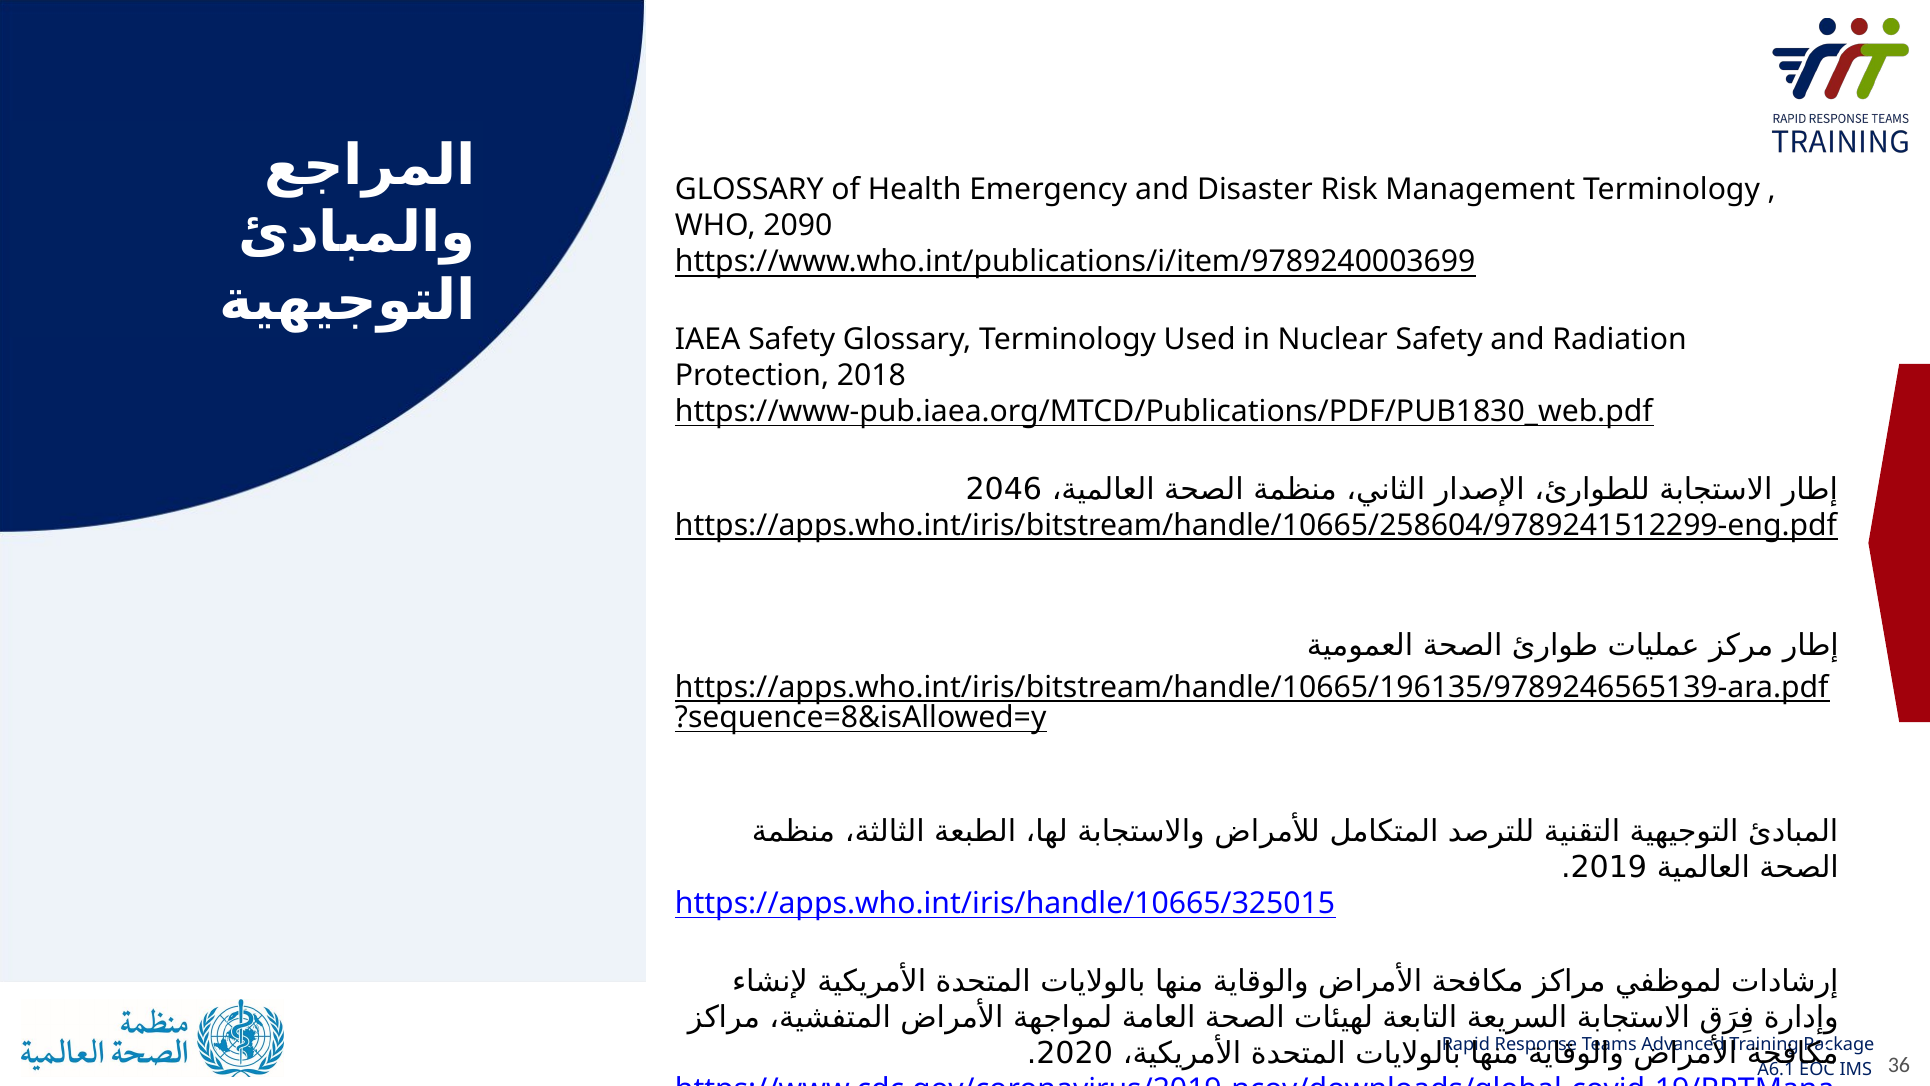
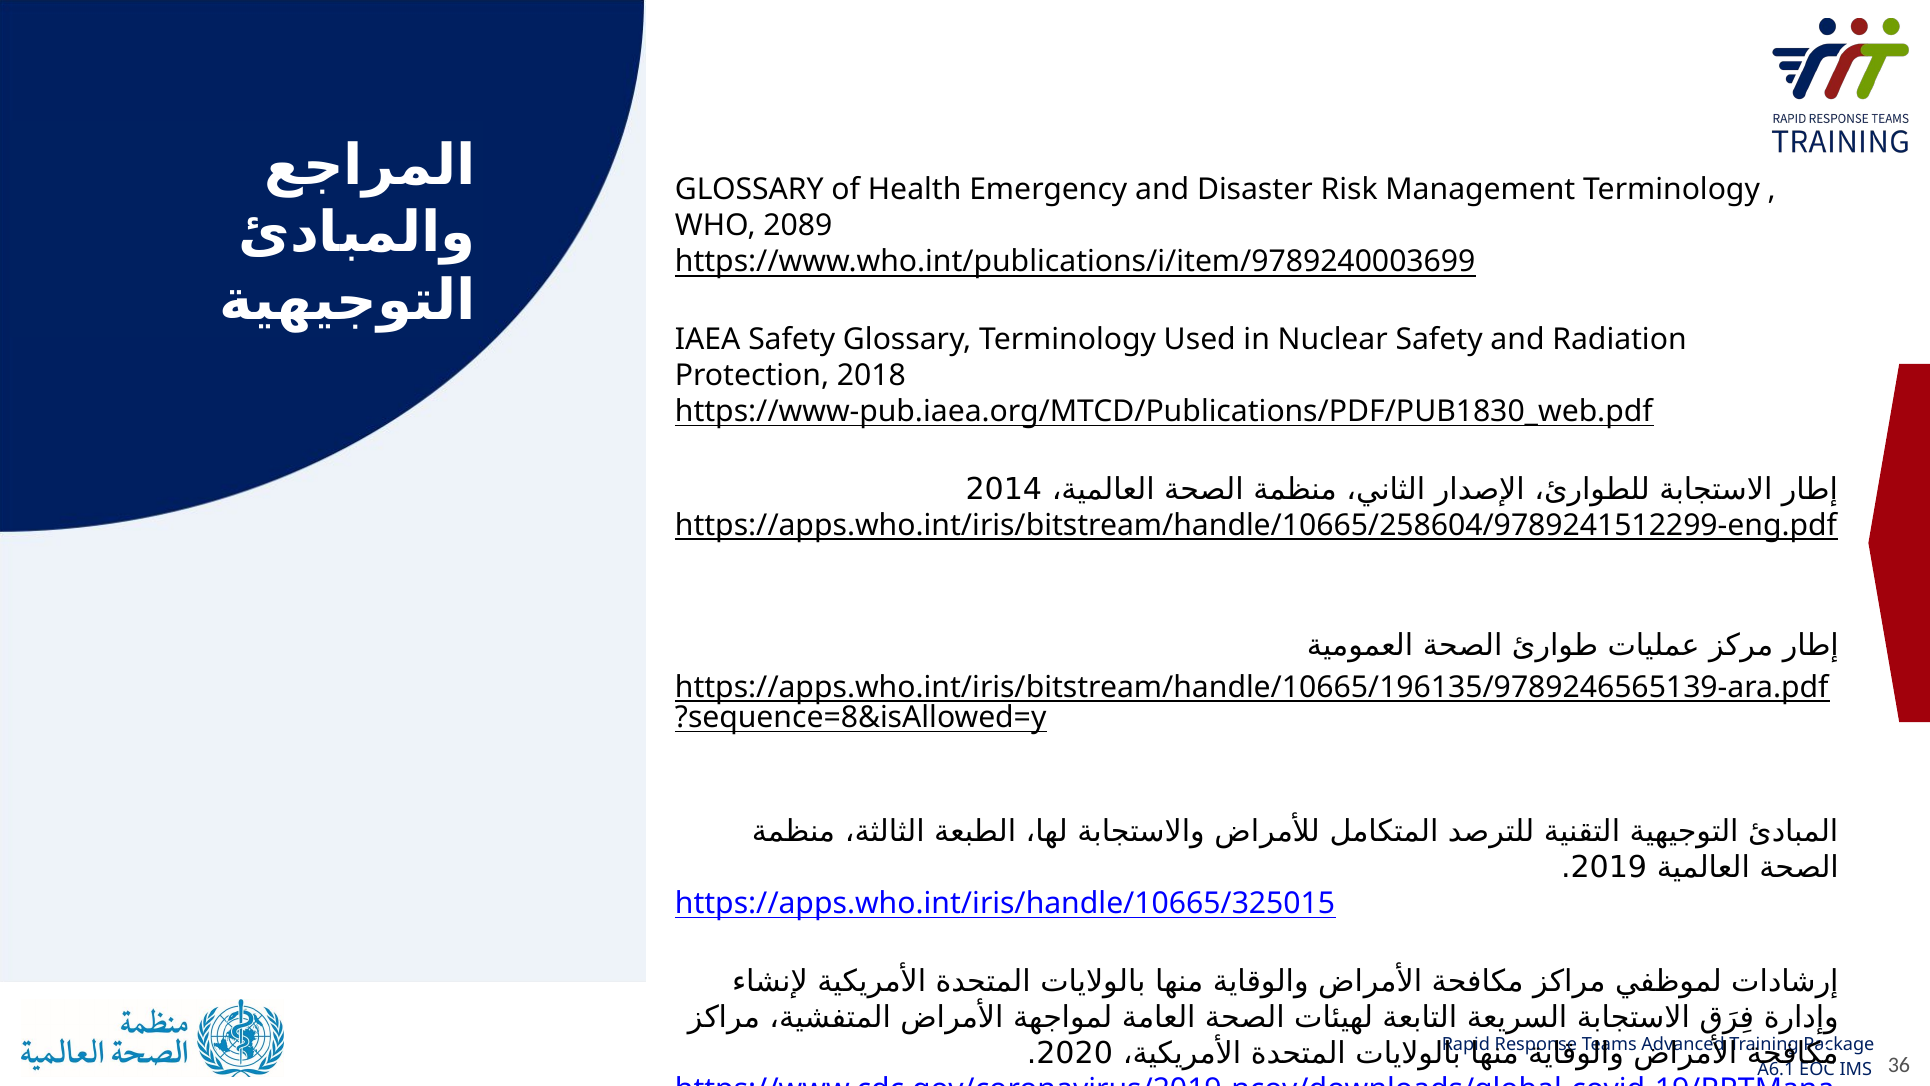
2090: 2090 -> 2089
2046: 2046 -> 2014
